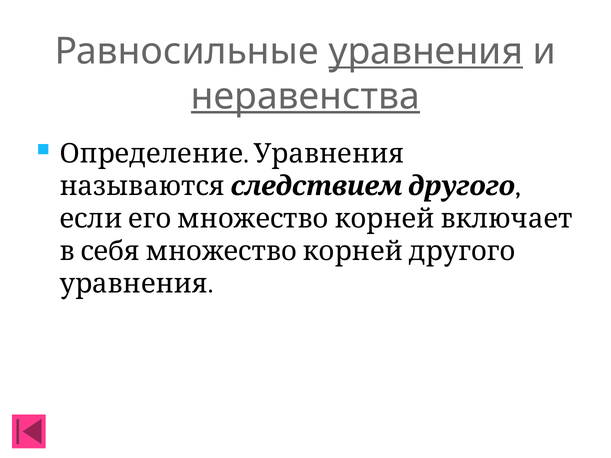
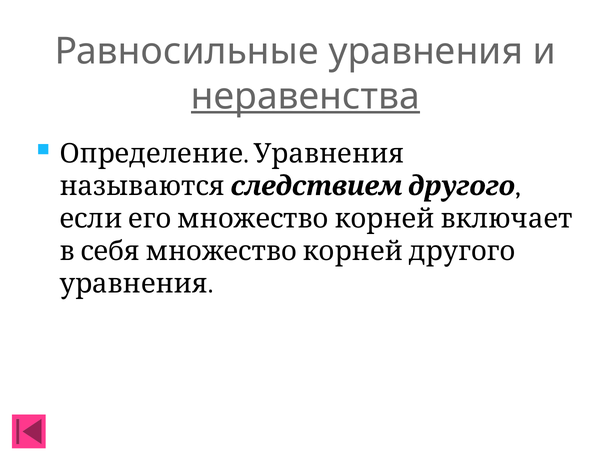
уравнения at (426, 51) underline: present -> none
